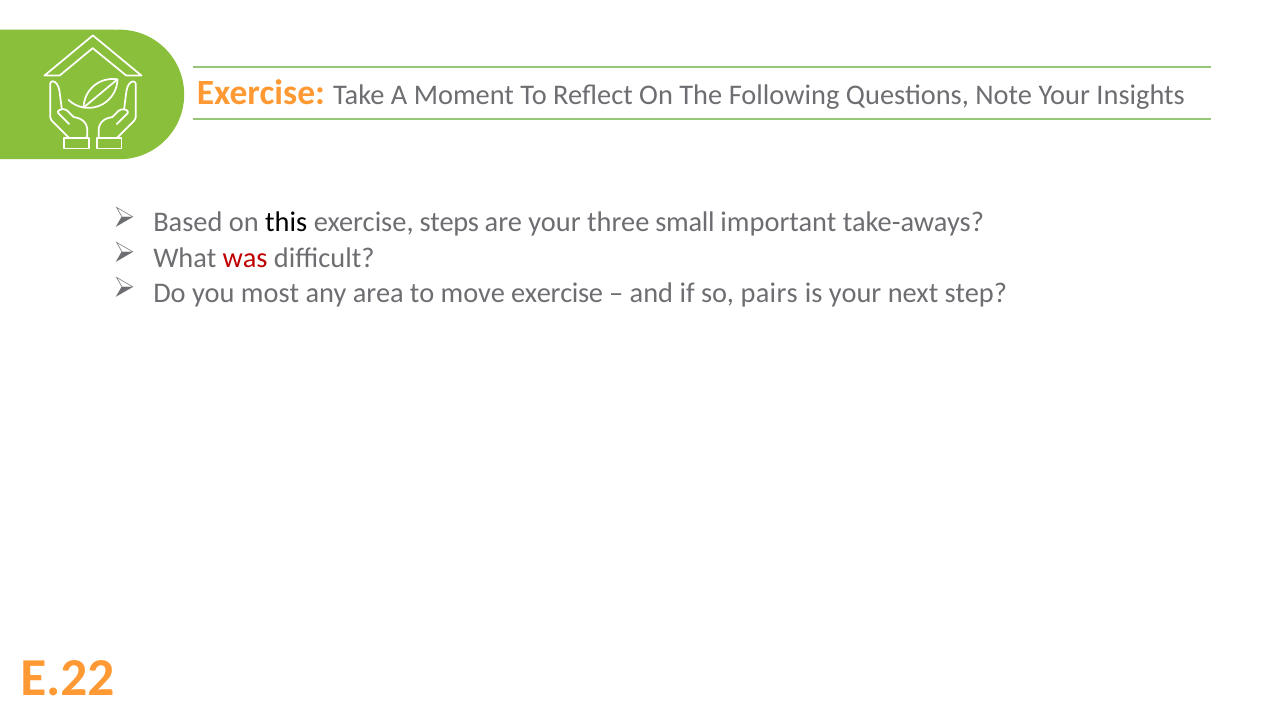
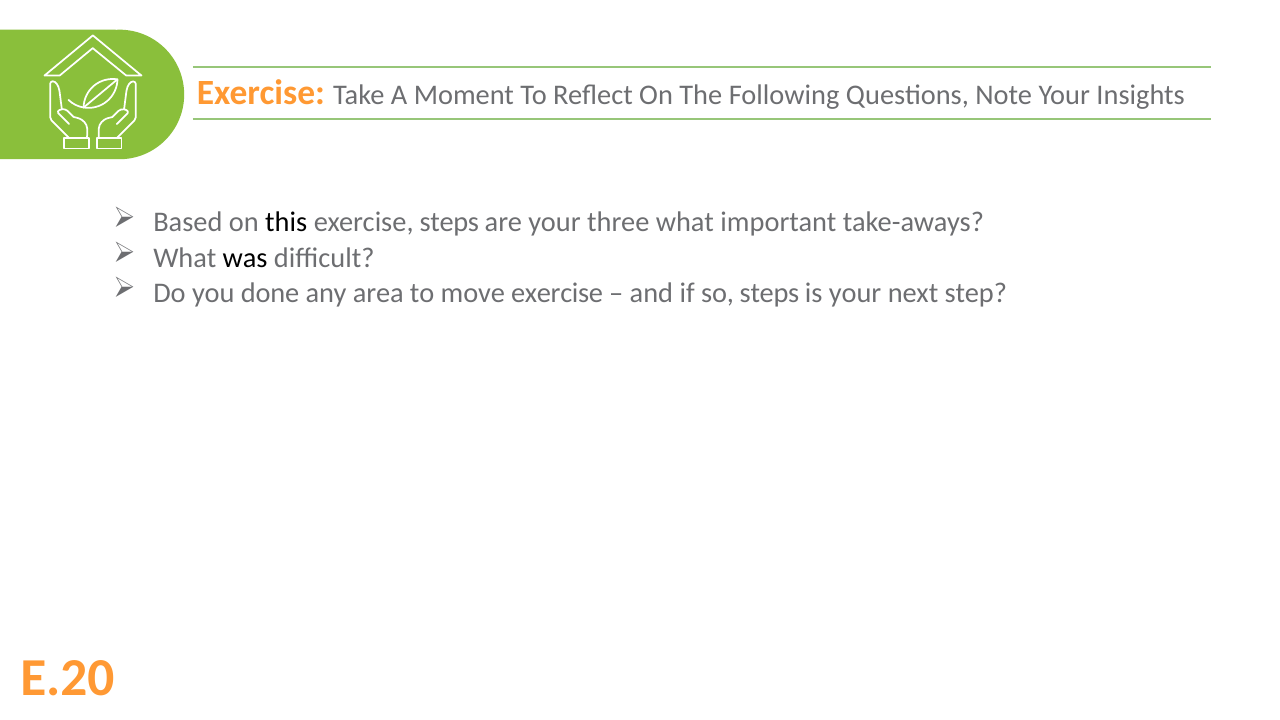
three small: small -> what
was colour: red -> black
most: most -> done
so pairs: pairs -> steps
E.22: E.22 -> E.20
